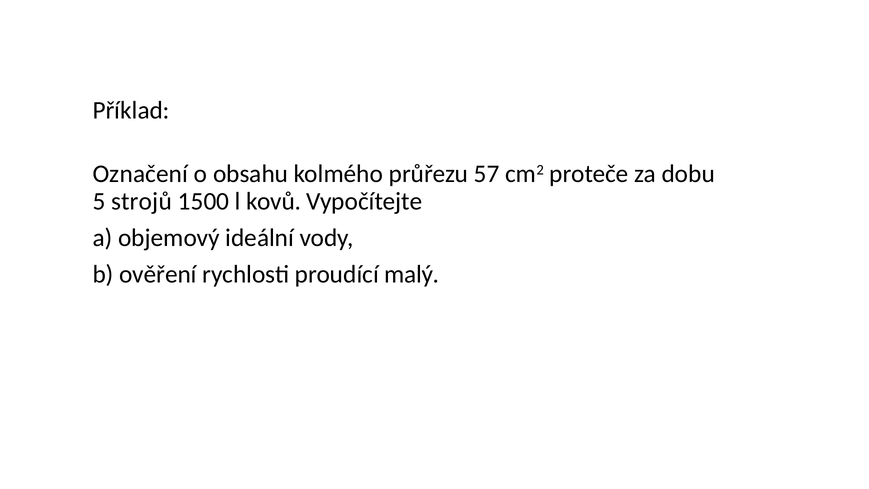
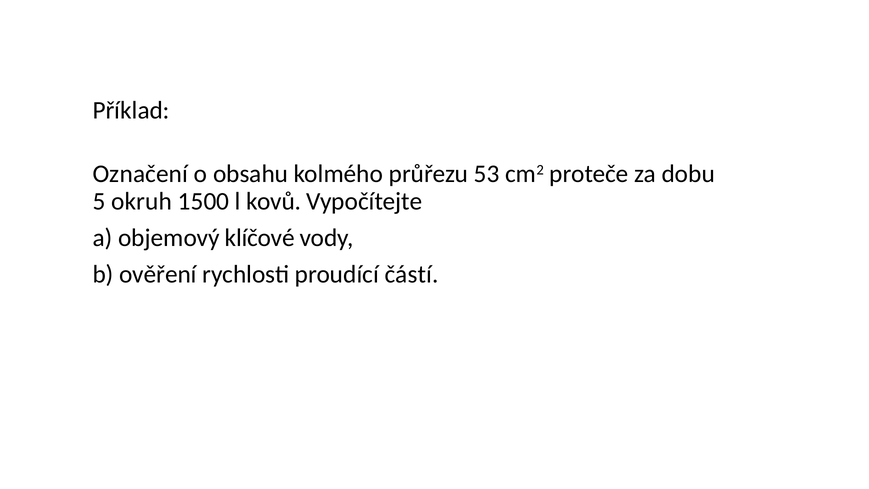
57: 57 -> 53
strojů: strojů -> okruh
ideální: ideální -> klíčové
malý: malý -> částí
